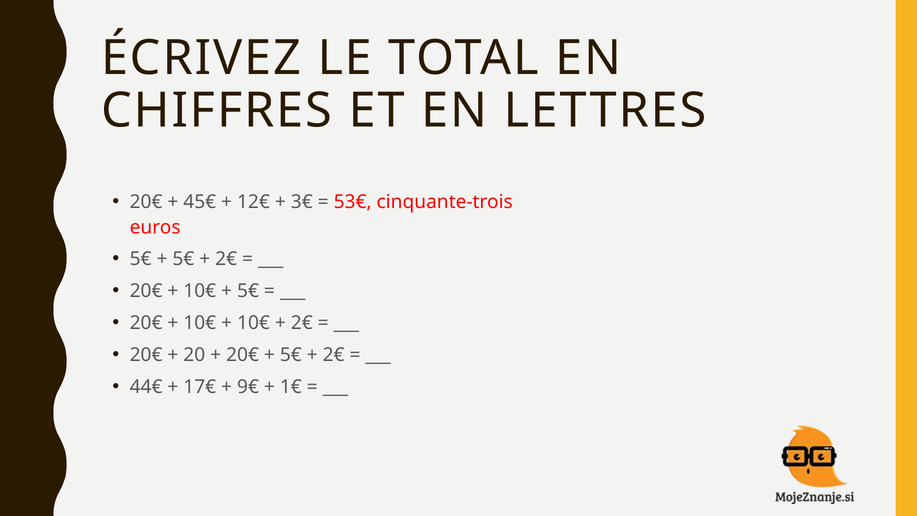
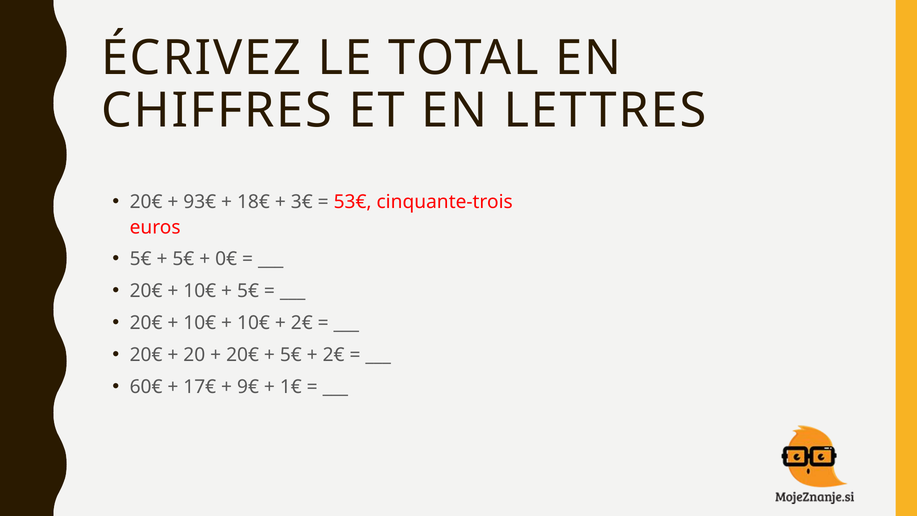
45€: 45€ -> 93€
12€: 12€ -> 18€
2€ at (226, 259): 2€ -> 0€
44€: 44€ -> 60€
